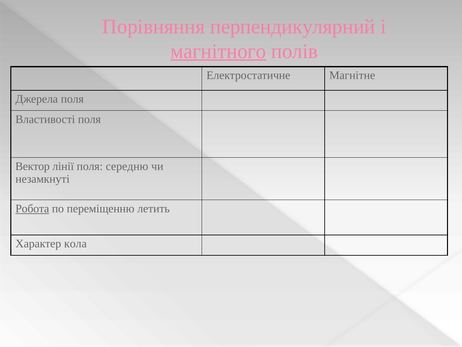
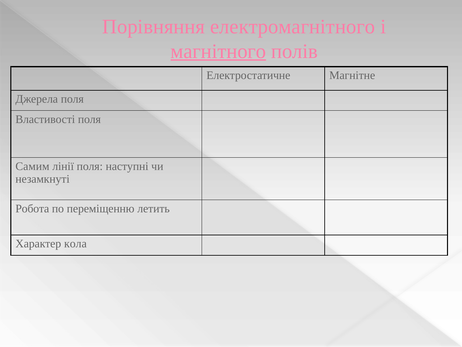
перпендикулярний: перпендикулярний -> електромагнітного
Вектор: Вектор -> Самим
середню: середню -> наступні
Робота underline: present -> none
